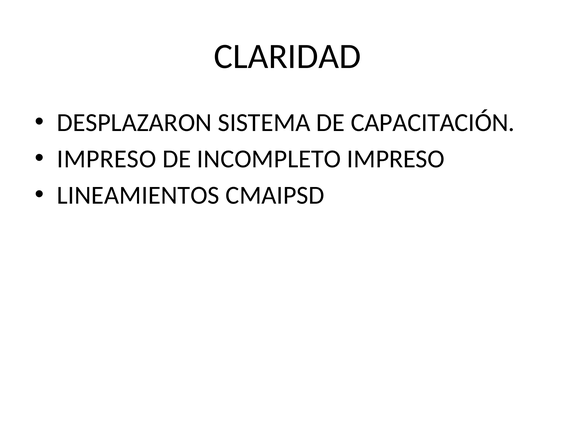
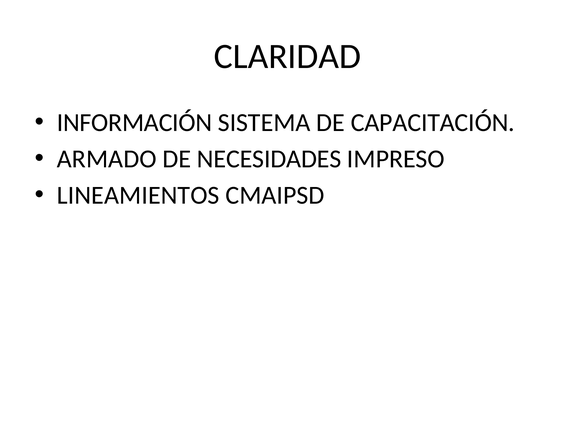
DESPLAZARON: DESPLAZARON -> INFORMACIÓN
IMPRESO at (107, 159): IMPRESO -> ARMADO
INCOMPLETO: INCOMPLETO -> NECESIDADES
